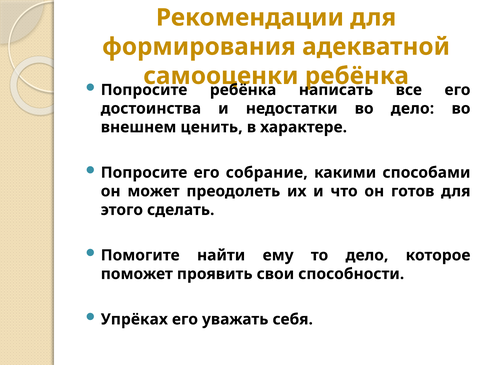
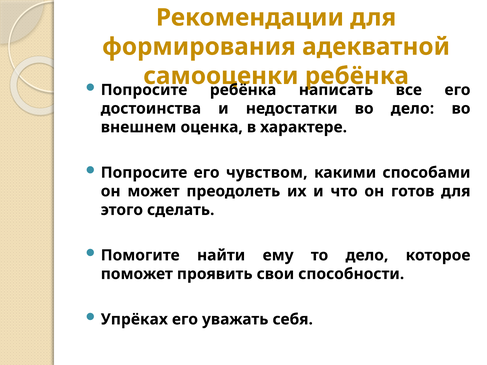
ценить: ценить -> оценка
собрание: собрание -> чувством
